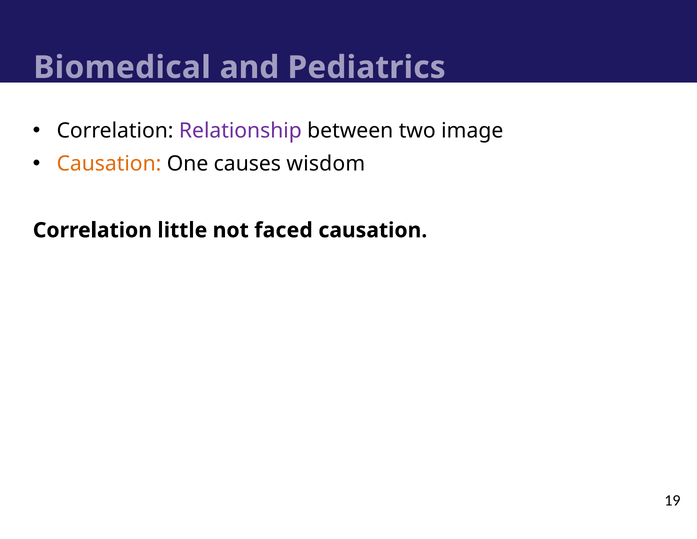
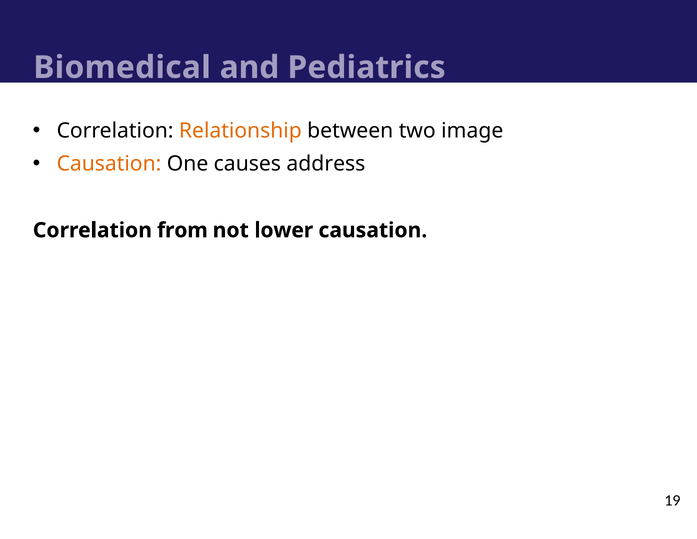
Relationship colour: purple -> orange
wisdom: wisdom -> address
little: little -> from
faced: faced -> lower
